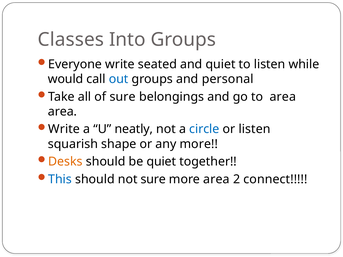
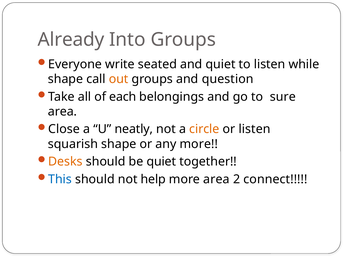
Classes: Classes -> Already
would at (66, 79): would -> shape
out colour: blue -> orange
personal: personal -> question
of sure: sure -> each
to area: area -> sure
Write at (64, 129): Write -> Close
circle colour: blue -> orange
not sure: sure -> help
